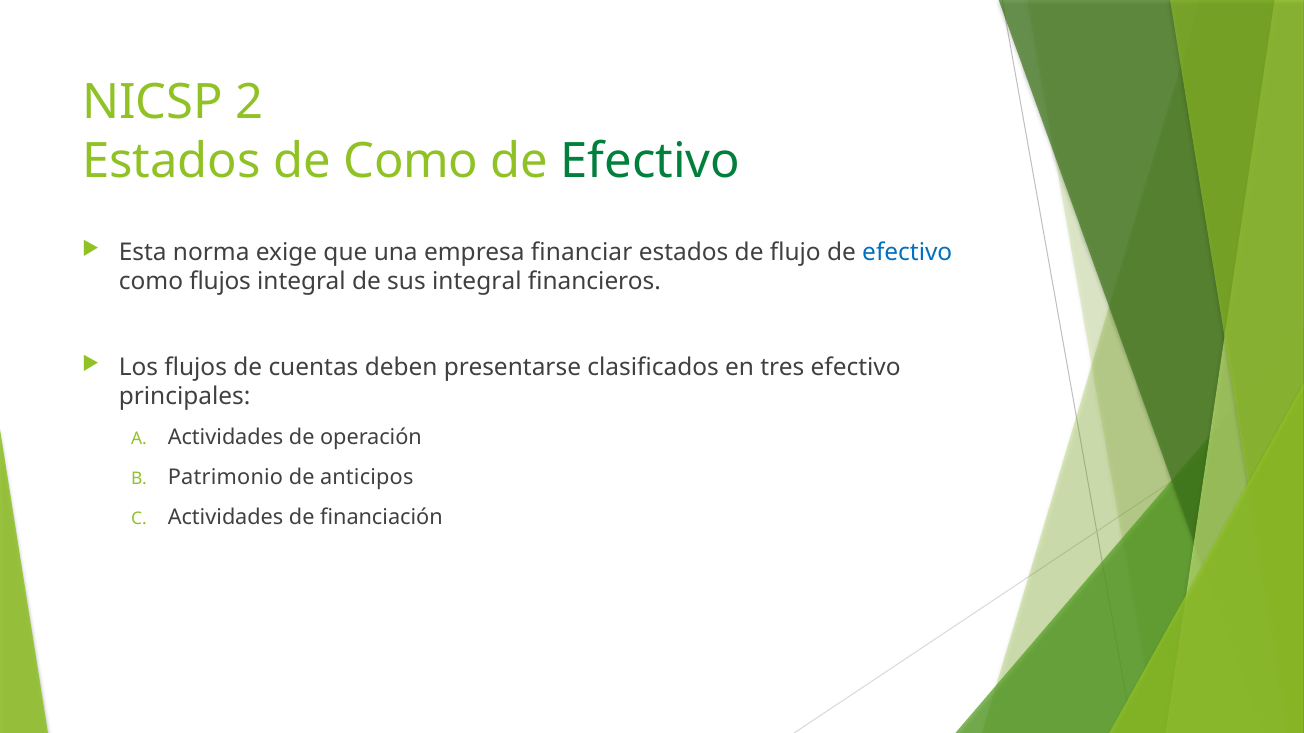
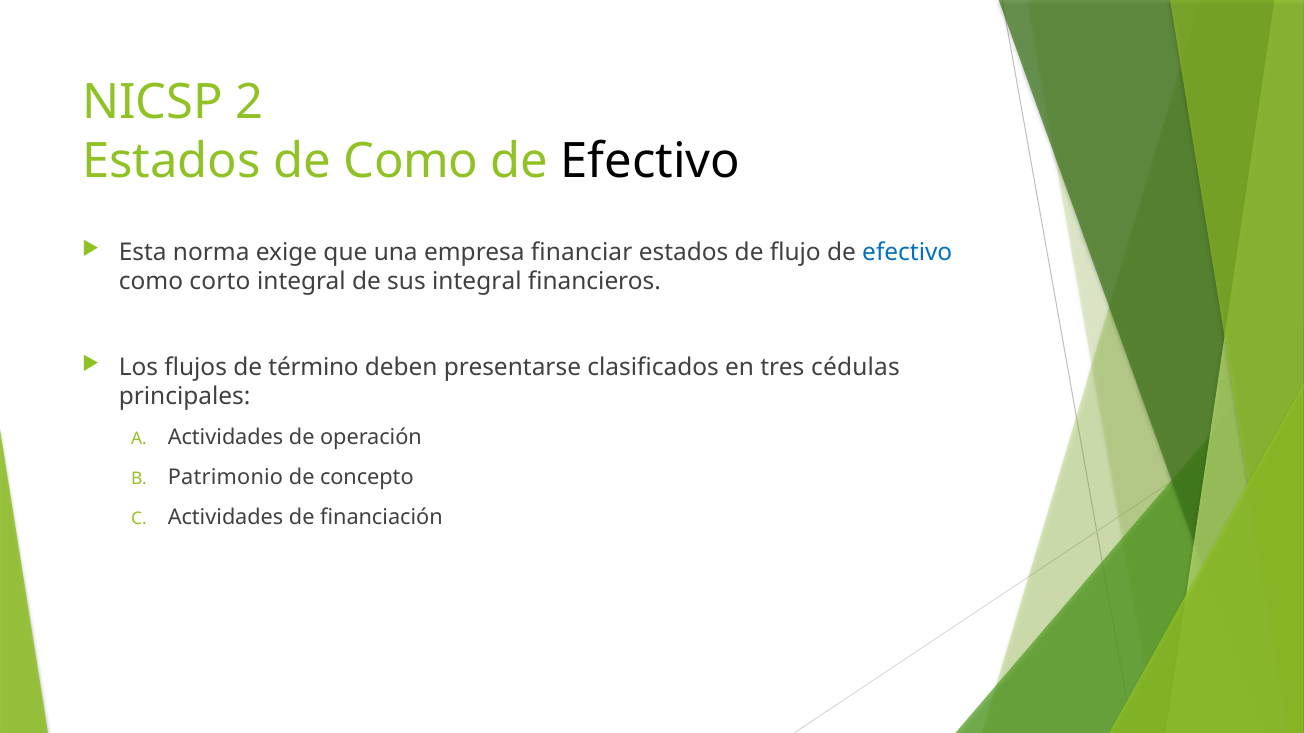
Efectivo at (650, 162) colour: green -> black
como flujos: flujos -> corto
cuentas: cuentas -> término
tres efectivo: efectivo -> cédulas
anticipos: anticipos -> concepto
